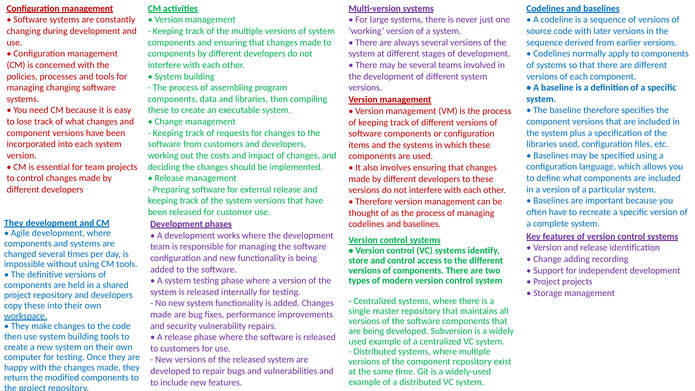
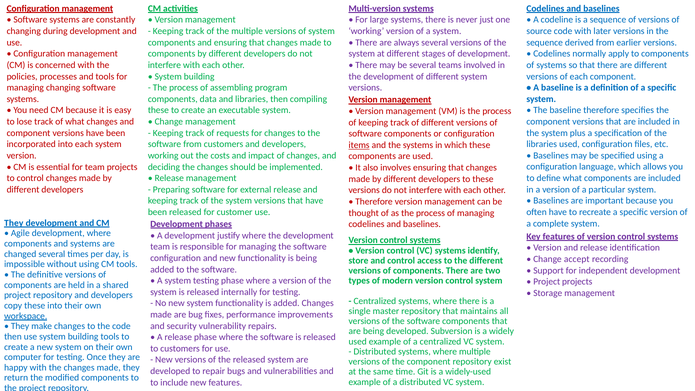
items underline: none -> present
works: works -> justify
adding: adding -> accept
